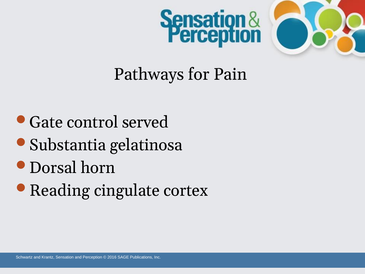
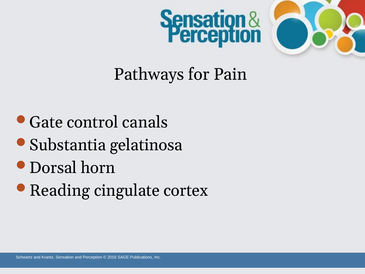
served: served -> canals
